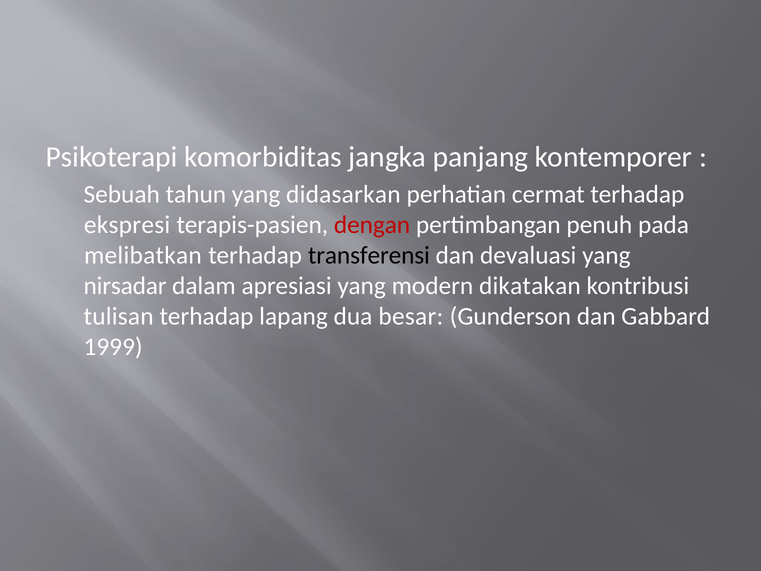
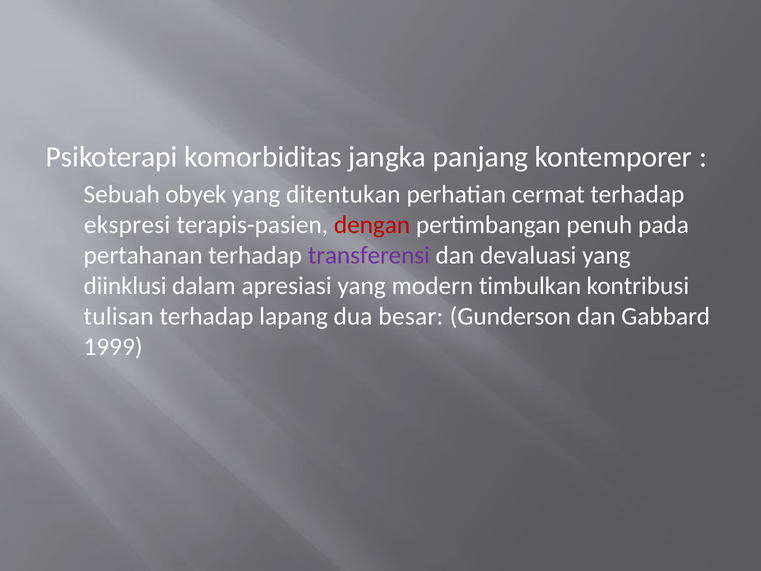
tahun: tahun -> obyek
didasarkan: didasarkan -> ditentukan
melibatkan: melibatkan -> pertahanan
transferensi colour: black -> purple
nirsadar: nirsadar -> diinklusi
dikatakan: dikatakan -> timbulkan
